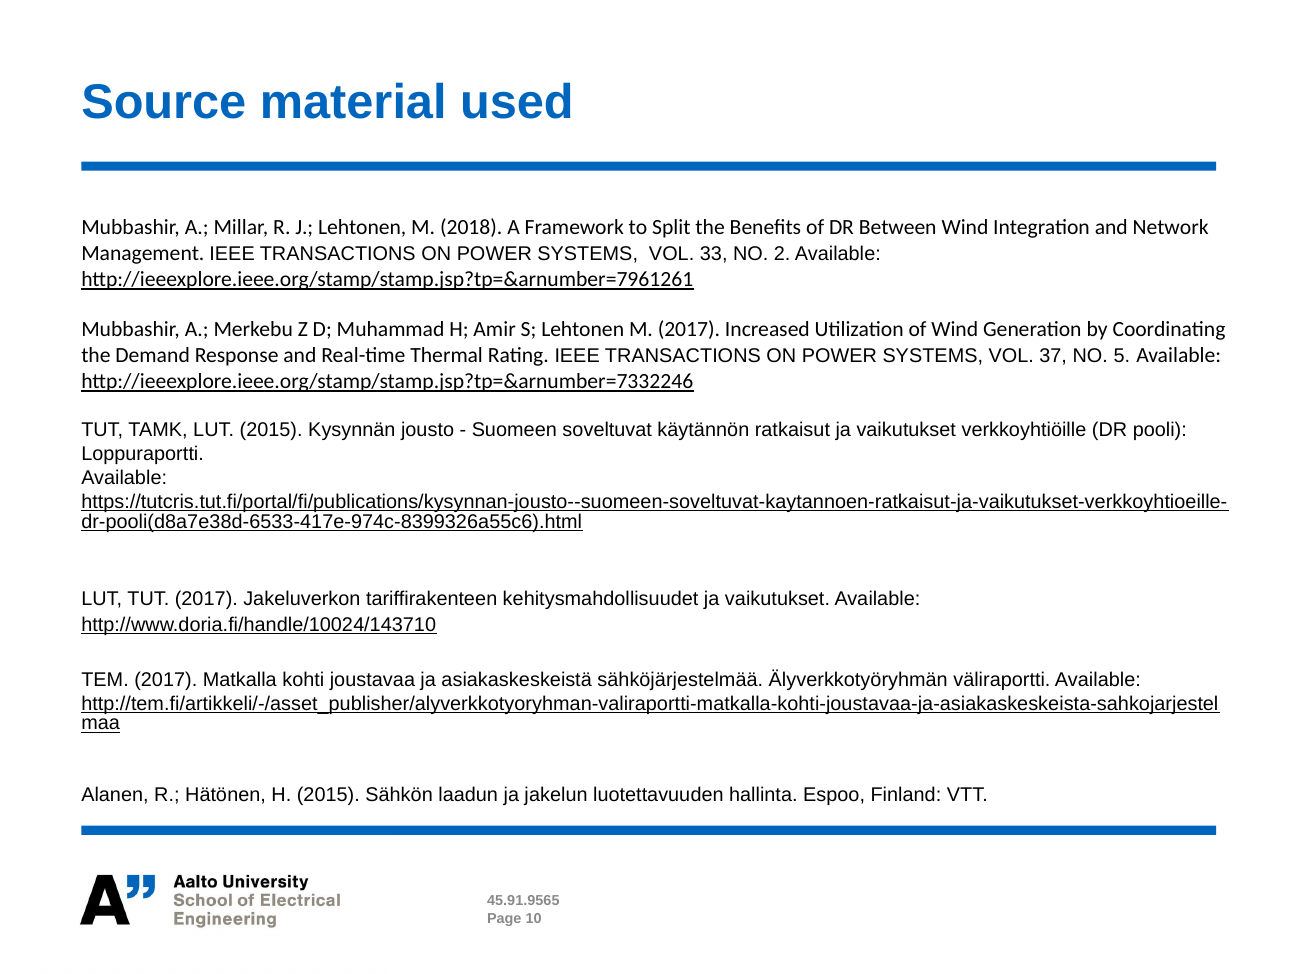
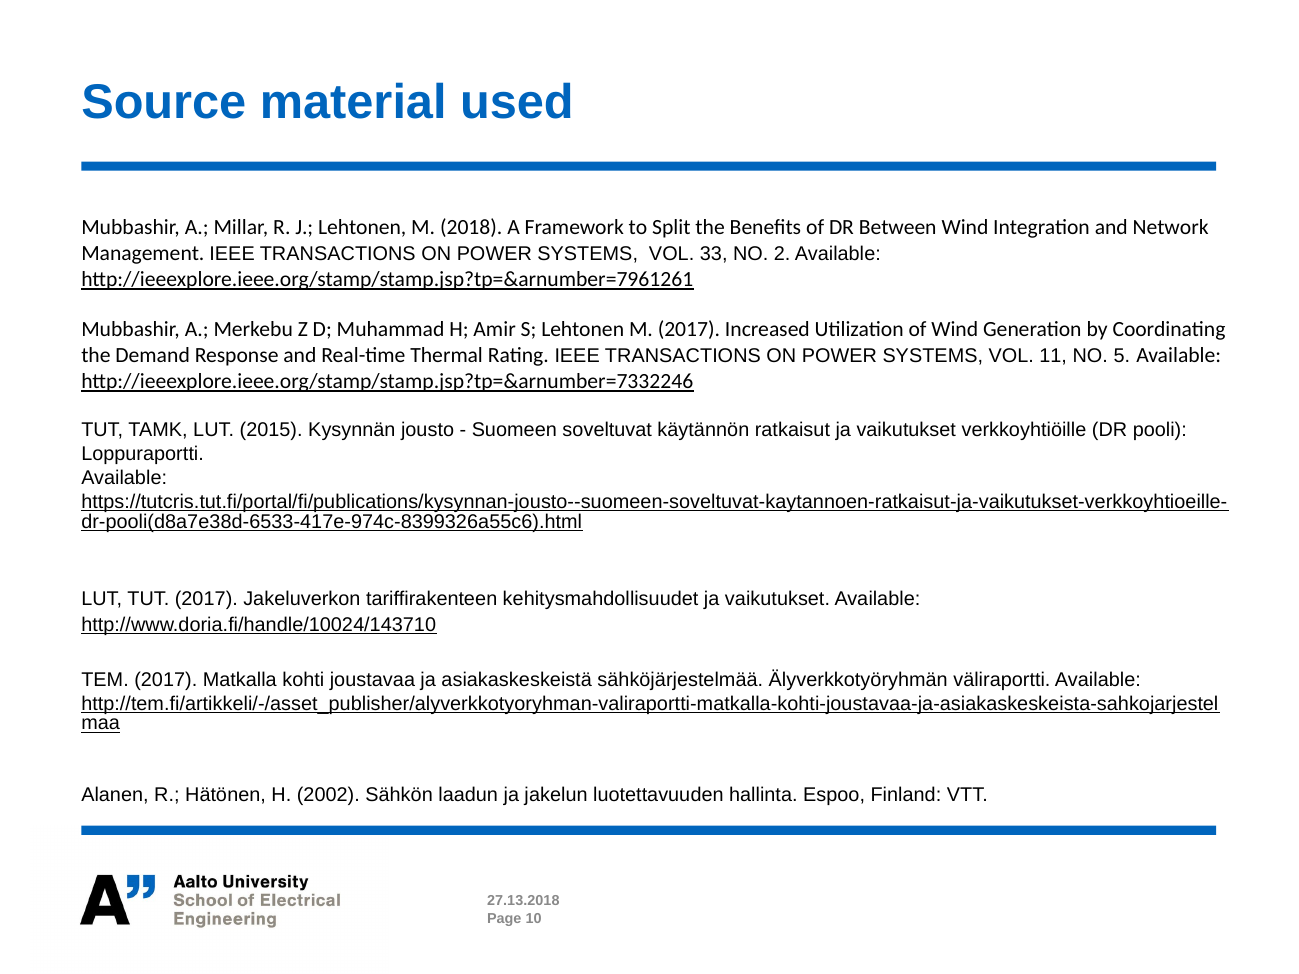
37: 37 -> 11
H 2015: 2015 -> 2002
45.91.9565: 45.91.9565 -> 27.13.2018
